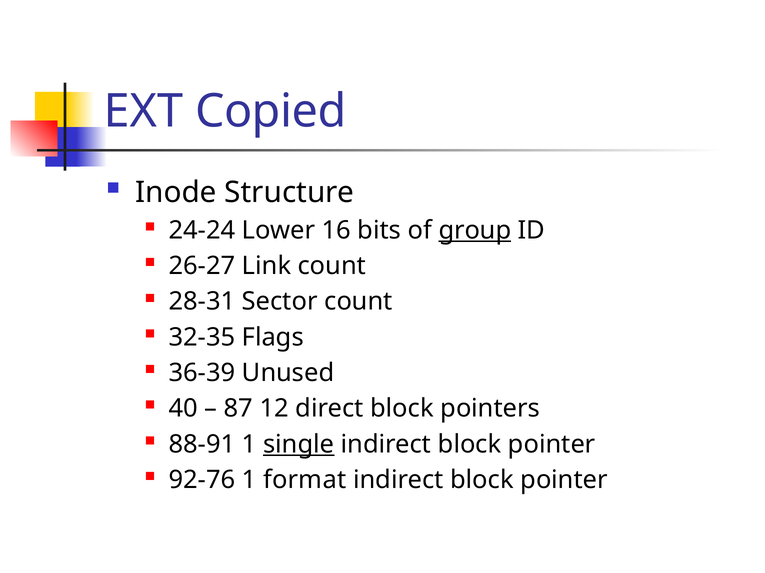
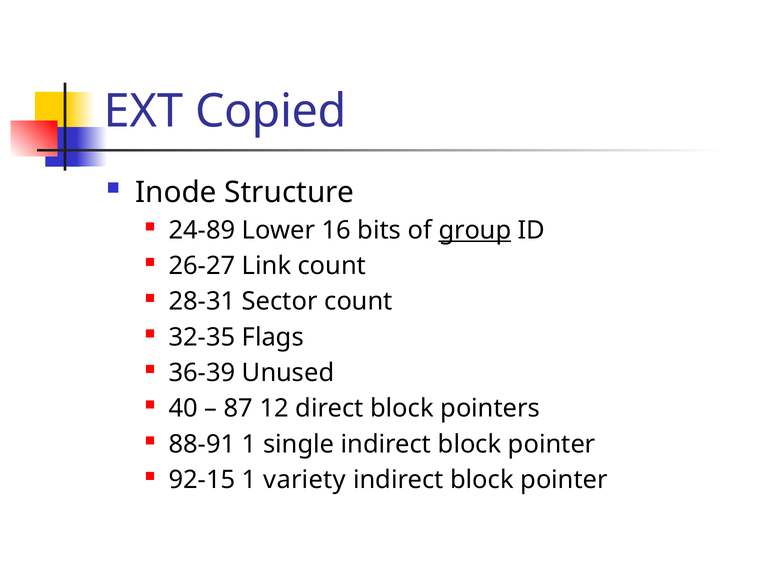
24-24: 24-24 -> 24-89
single underline: present -> none
92-76: 92-76 -> 92-15
format: format -> variety
